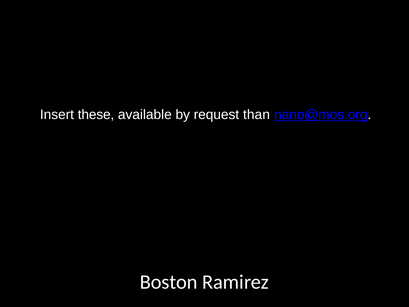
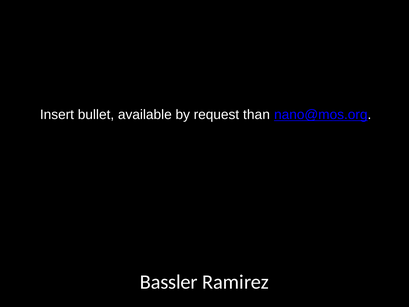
these: these -> bullet
Boston: Boston -> Bassler
